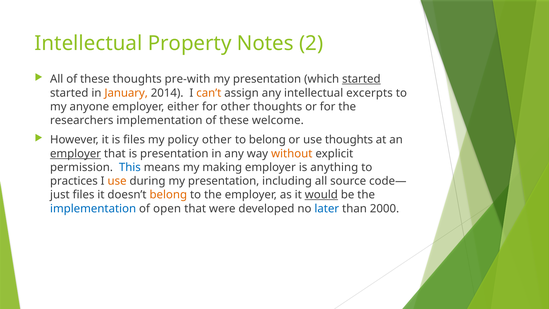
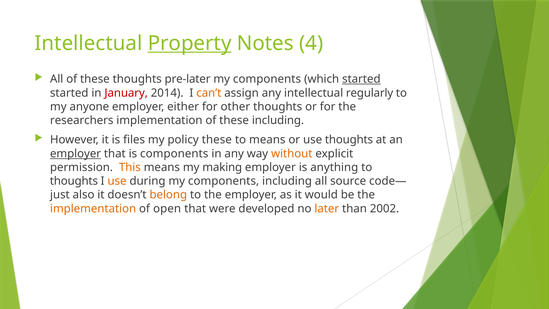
Property underline: none -> present
2: 2 -> 4
pre-with: pre-with -> pre-later
presentation at (267, 79): presentation -> components
January colour: orange -> red
excerpts: excerpts -> regularly
these welcome: welcome -> including
policy other: other -> these
to belong: belong -> means
is presentation: presentation -> components
This colour: blue -> orange
practices at (74, 181): practices -> thoughts
during my presentation: presentation -> components
files at (84, 195): files -> also
would underline: present -> none
implementation at (93, 208) colour: blue -> orange
later colour: blue -> orange
2000: 2000 -> 2002
